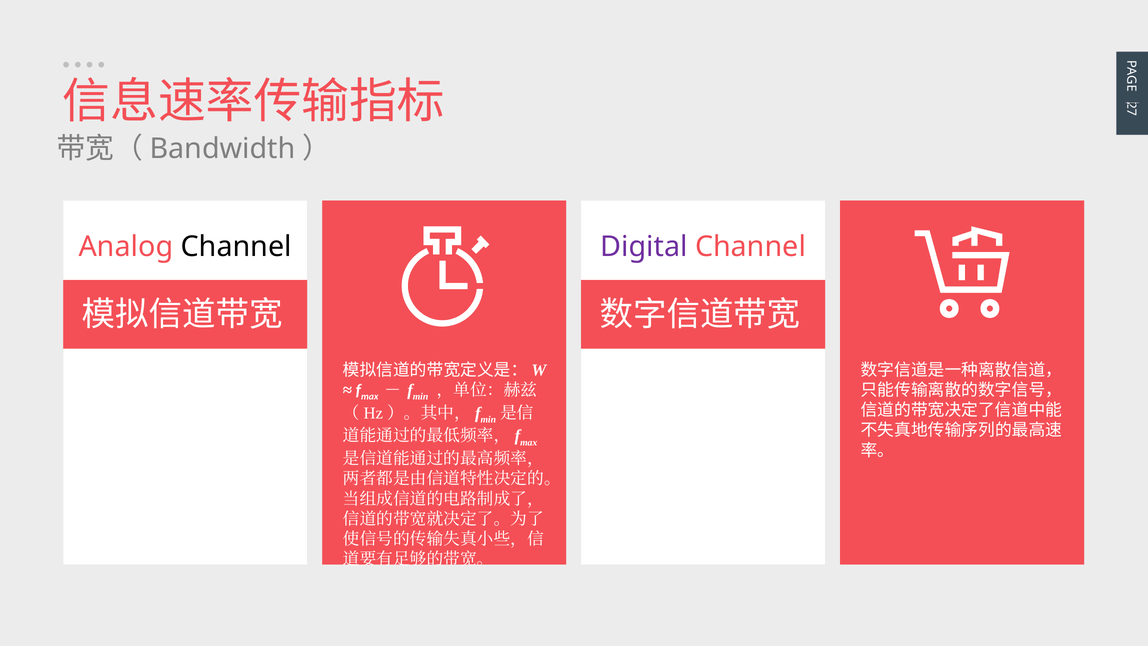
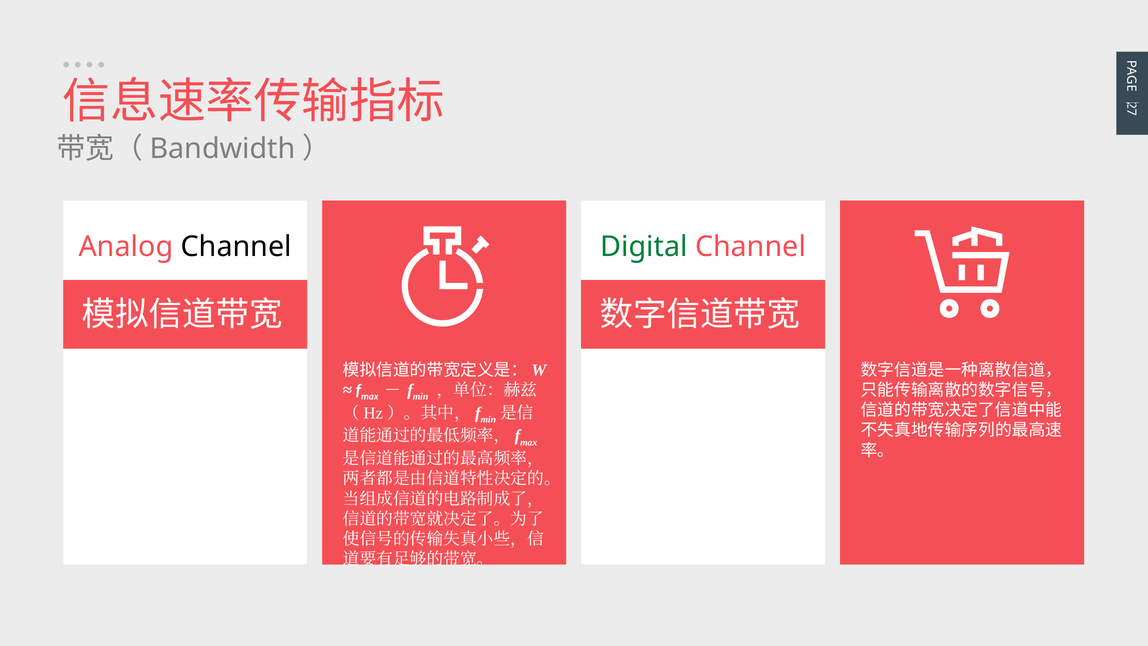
Digital colour: purple -> green
